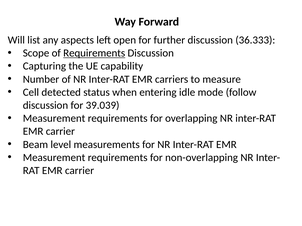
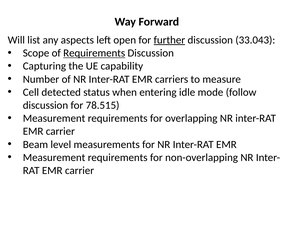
further underline: none -> present
36.333: 36.333 -> 33.043
39.039: 39.039 -> 78.515
